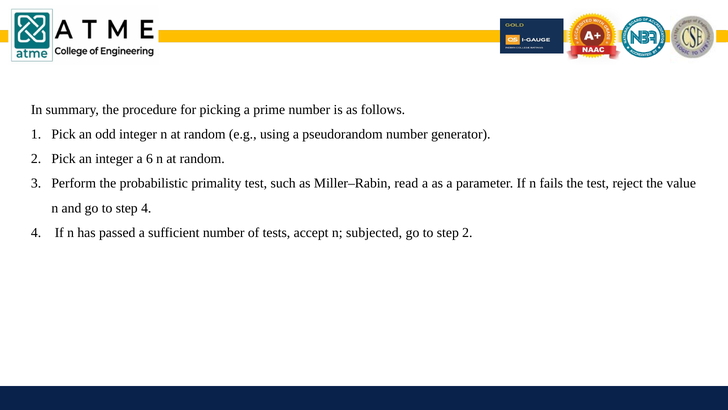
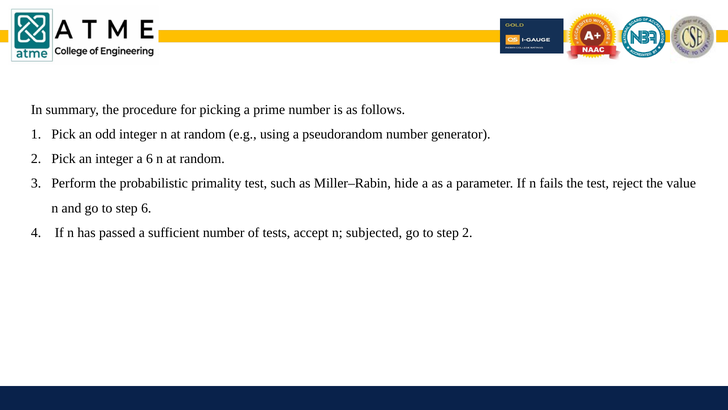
read: read -> hide
step 4: 4 -> 6
